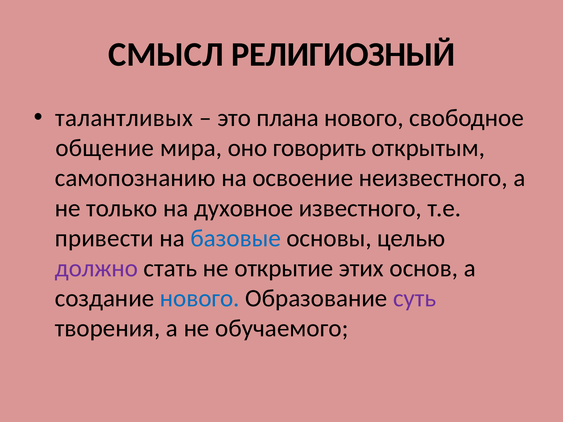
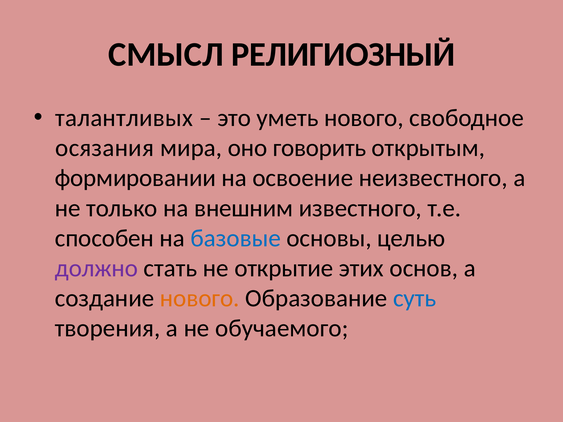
плана: плана -> уметь
общение: общение -> осязания
самопознанию: самопознанию -> формировании
духовное: духовное -> внешним
привести: привести -> способен
нового at (200, 298) colour: blue -> orange
суть colour: purple -> blue
